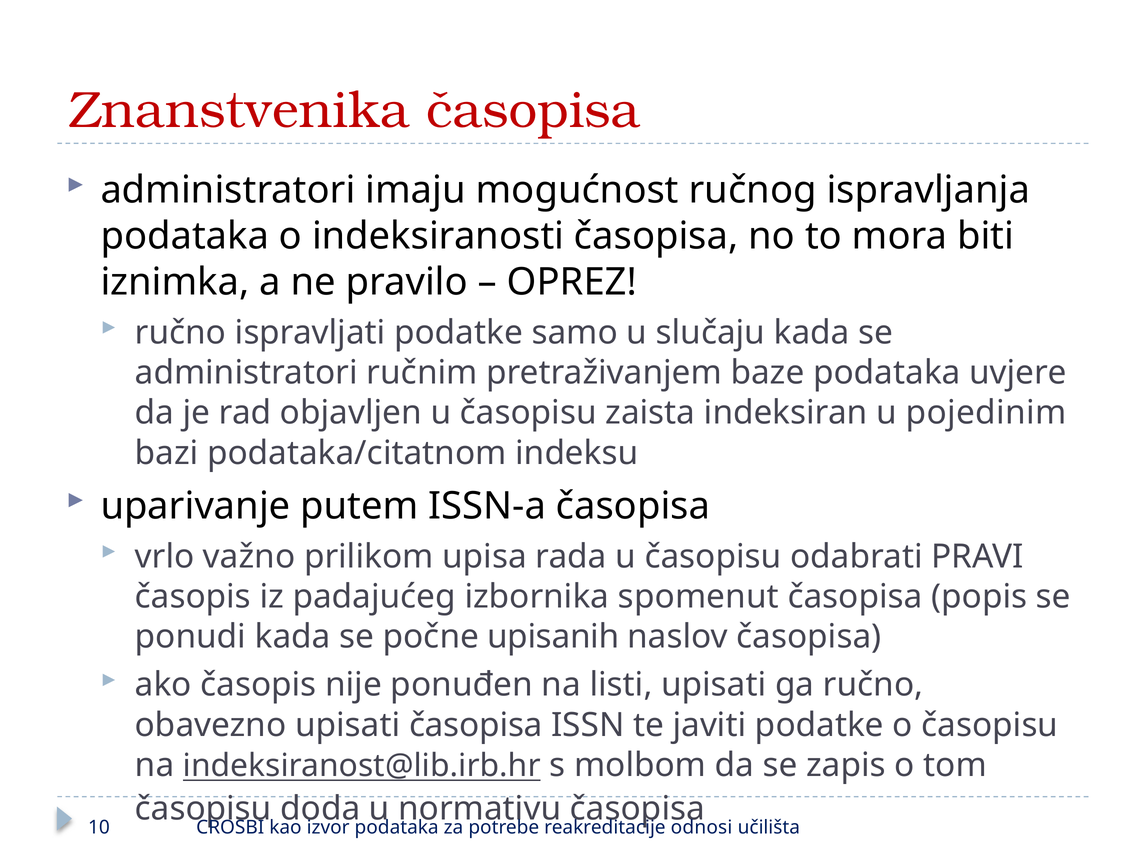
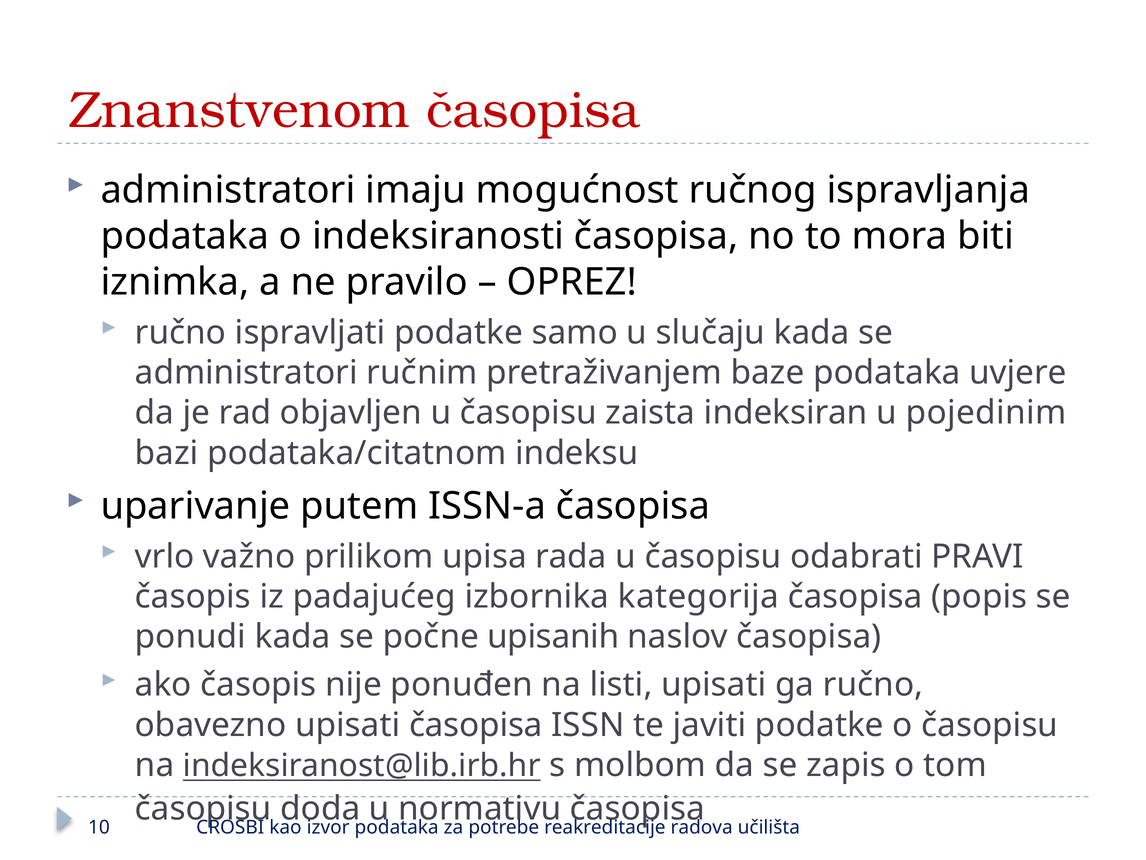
Znanstvenika: Znanstvenika -> Znanstvenom
spomenut: spomenut -> kategorija
odnosi: odnosi -> radova
